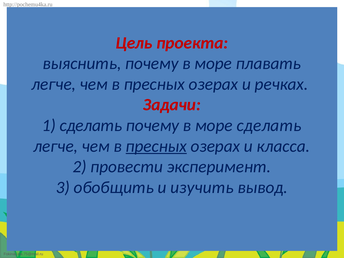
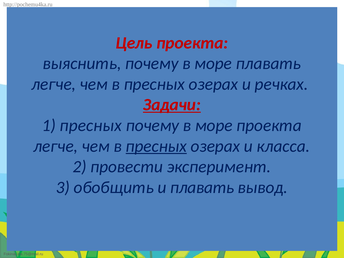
Задачи underline: none -> present
1 сделать: сделать -> пресных
море сделать: сделать -> проекта
и изучить: изучить -> плавать
